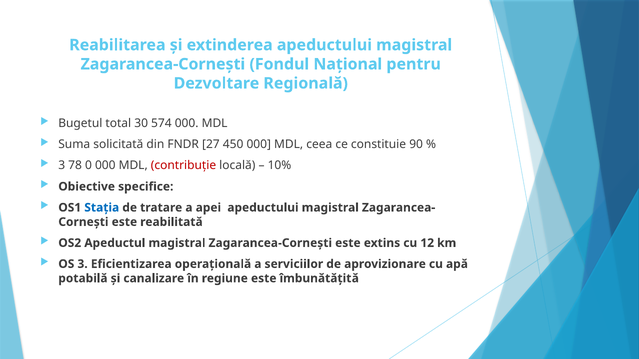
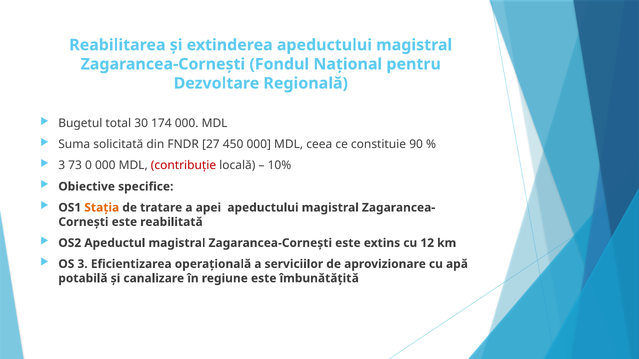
574: 574 -> 174
78: 78 -> 73
Stația colour: blue -> orange
